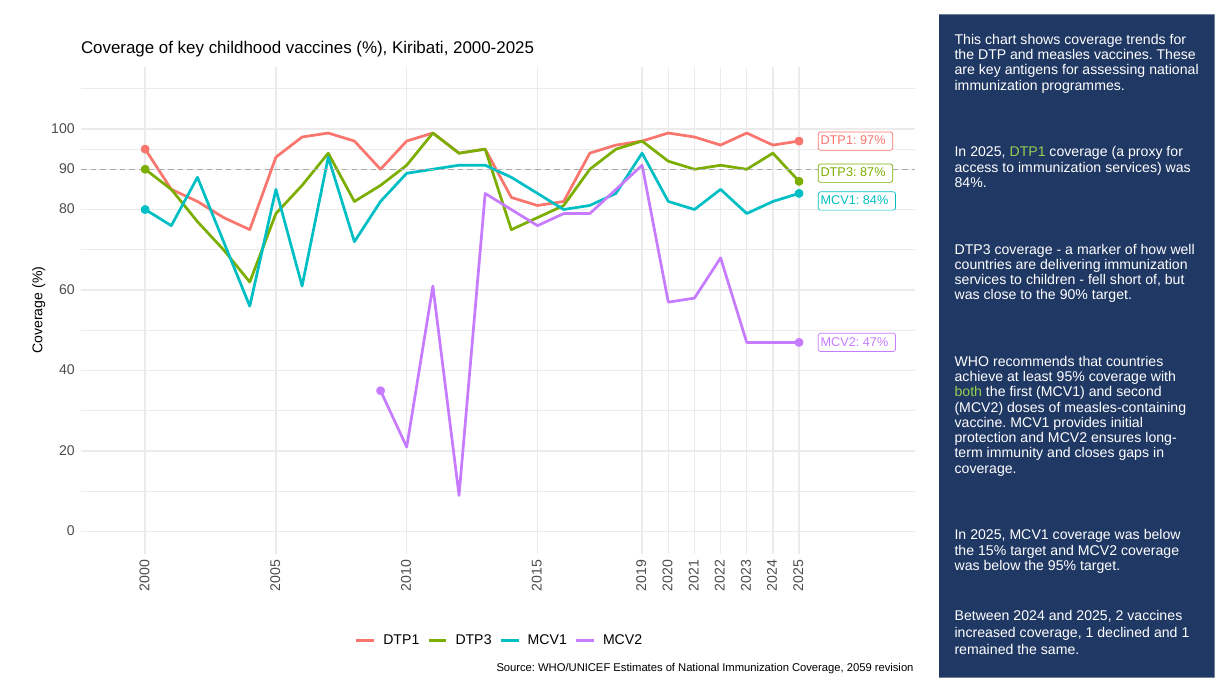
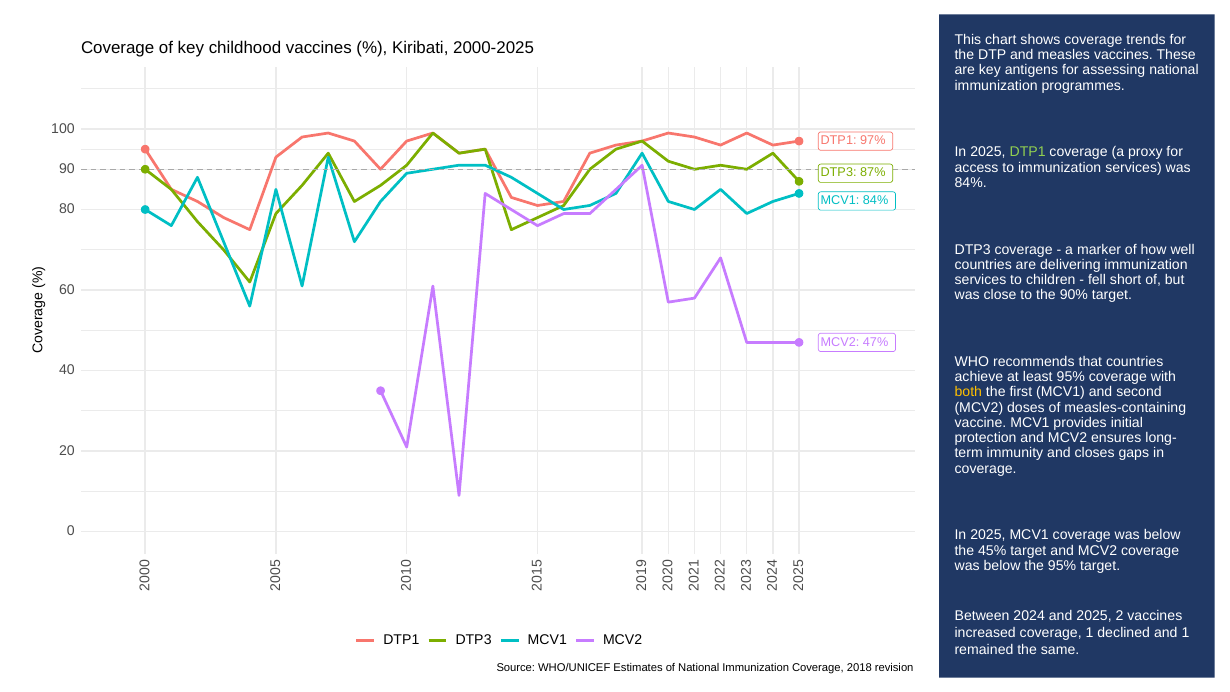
both colour: light green -> yellow
15%: 15% -> 45%
2059: 2059 -> 2018
